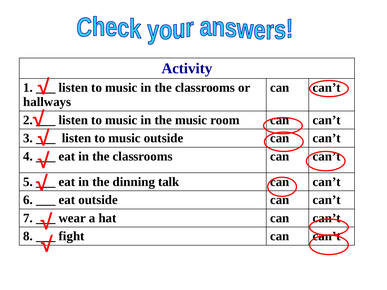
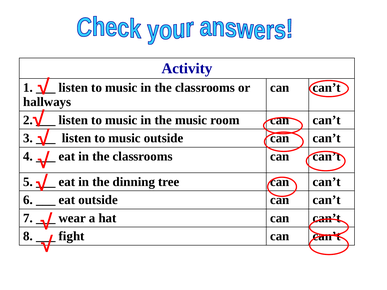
talk: talk -> tree
